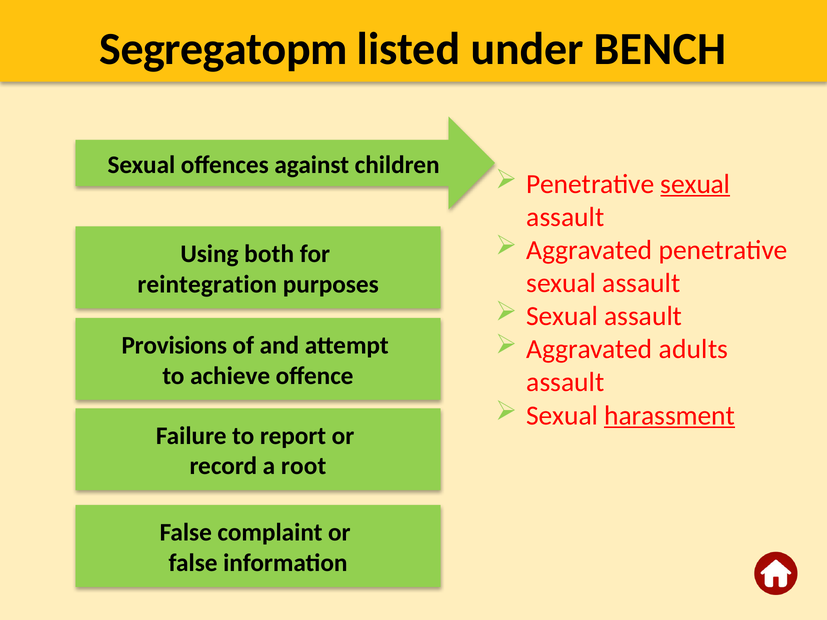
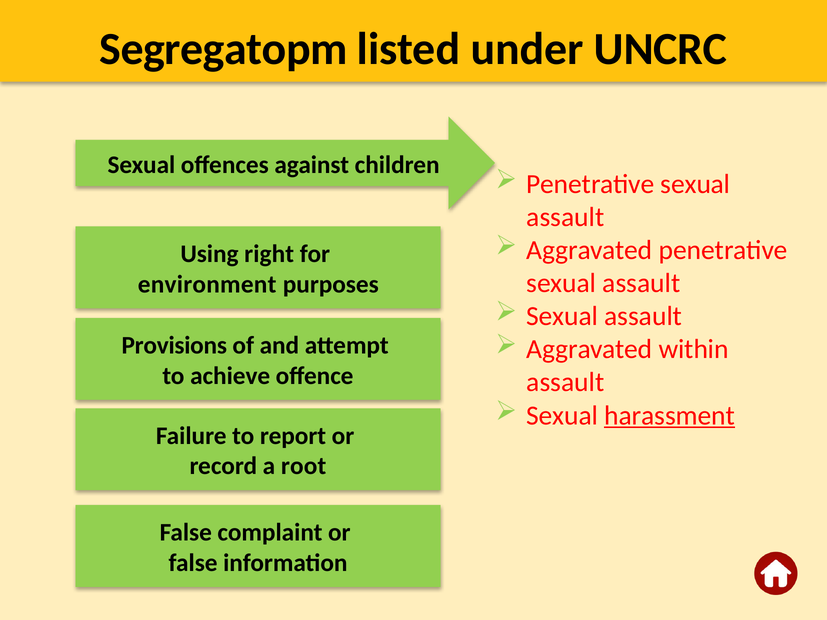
BENCH: BENCH -> UNCRC
sexual at (695, 184) underline: present -> none
both: both -> right
reintegration: reintegration -> environment
adults: adults -> within
